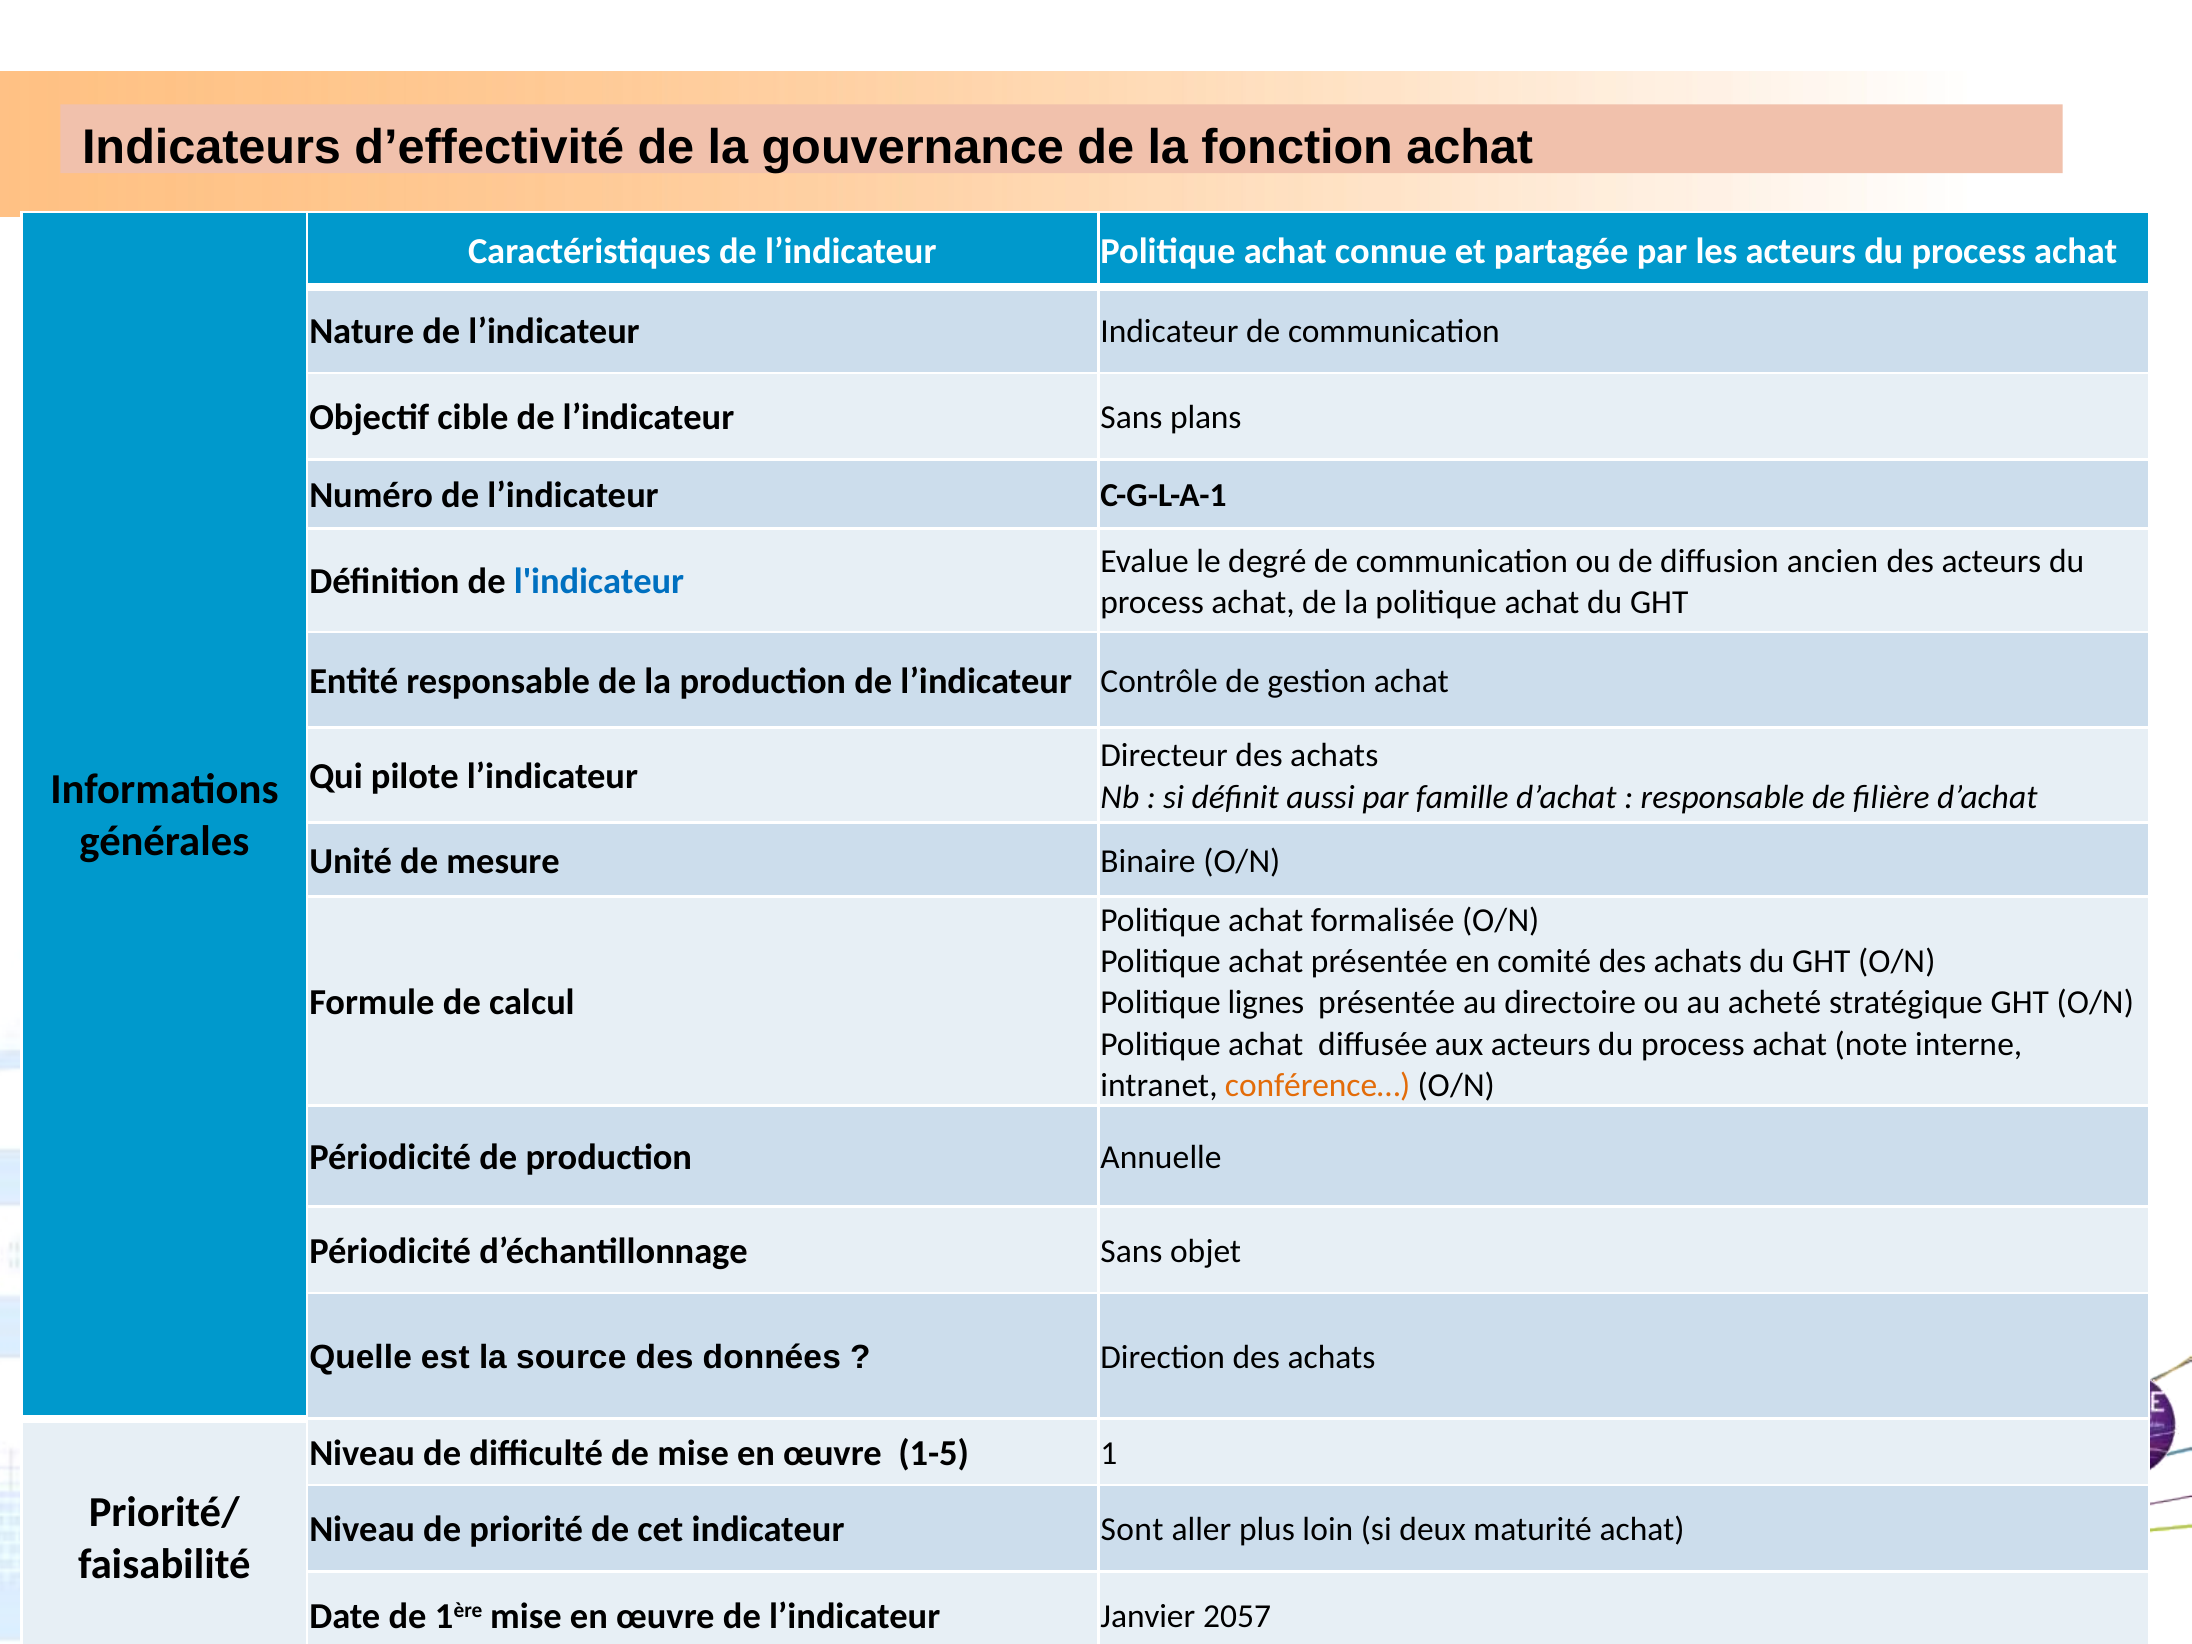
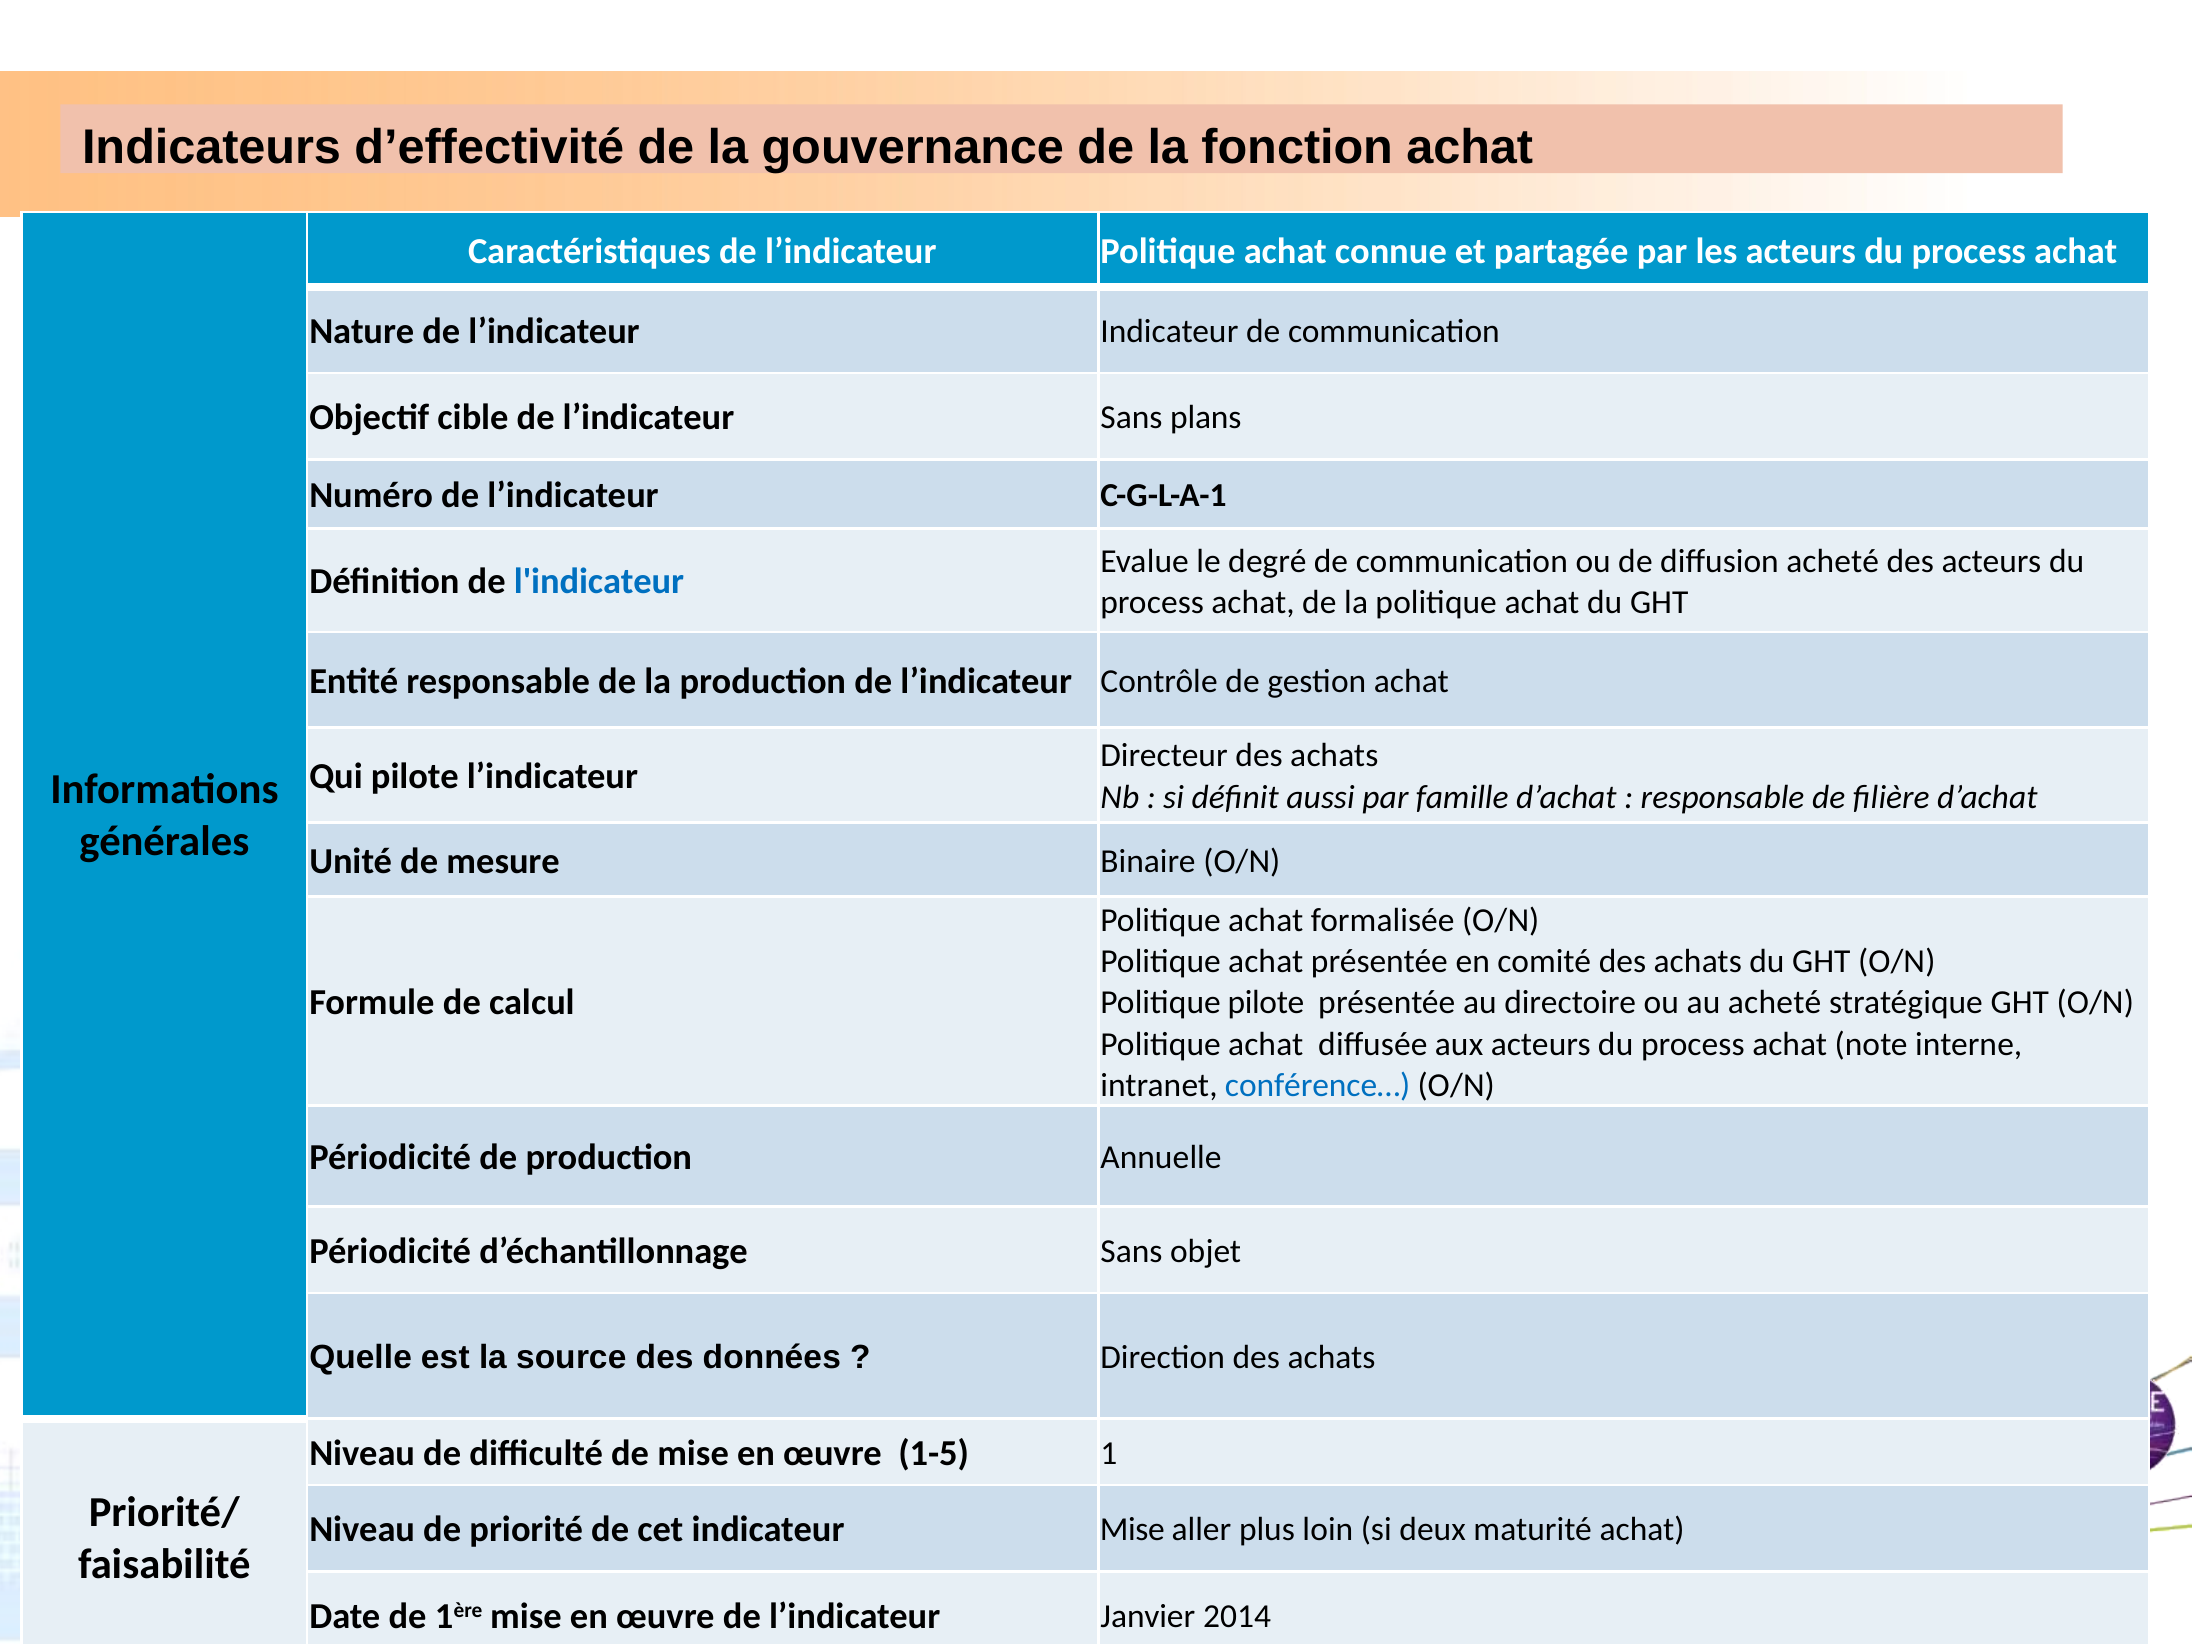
diffusion ancien: ancien -> acheté
Politique lignes: lignes -> pilote
conférence… colour: orange -> blue
indicateur Sont: Sont -> Mise
2057: 2057 -> 2014
